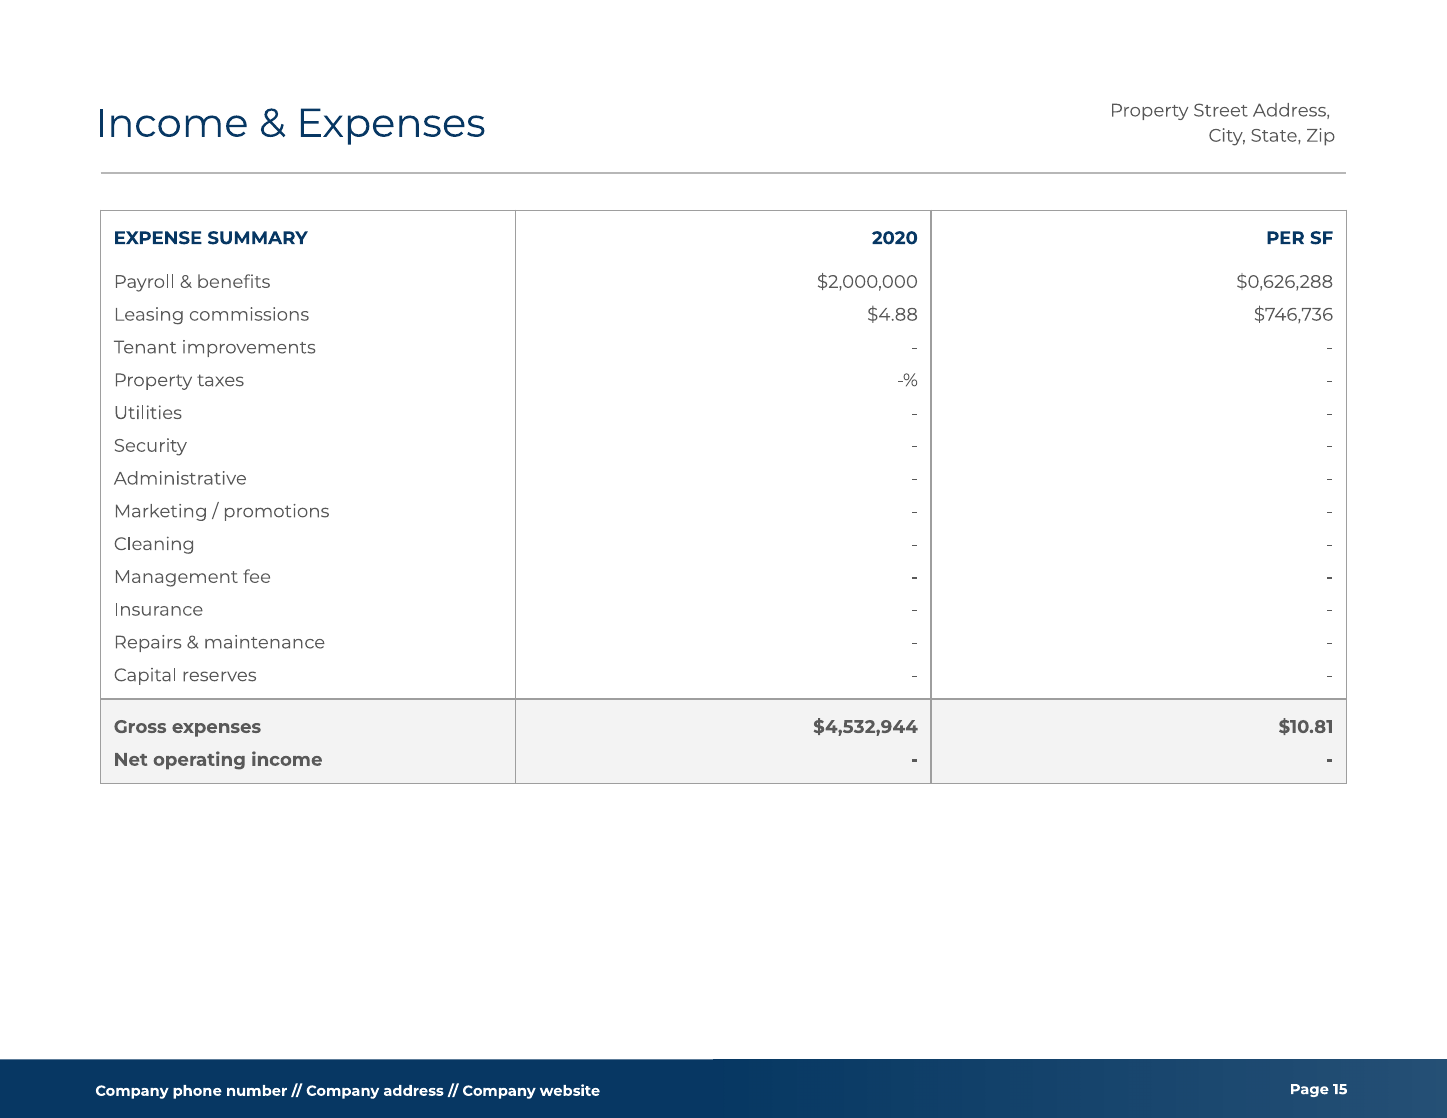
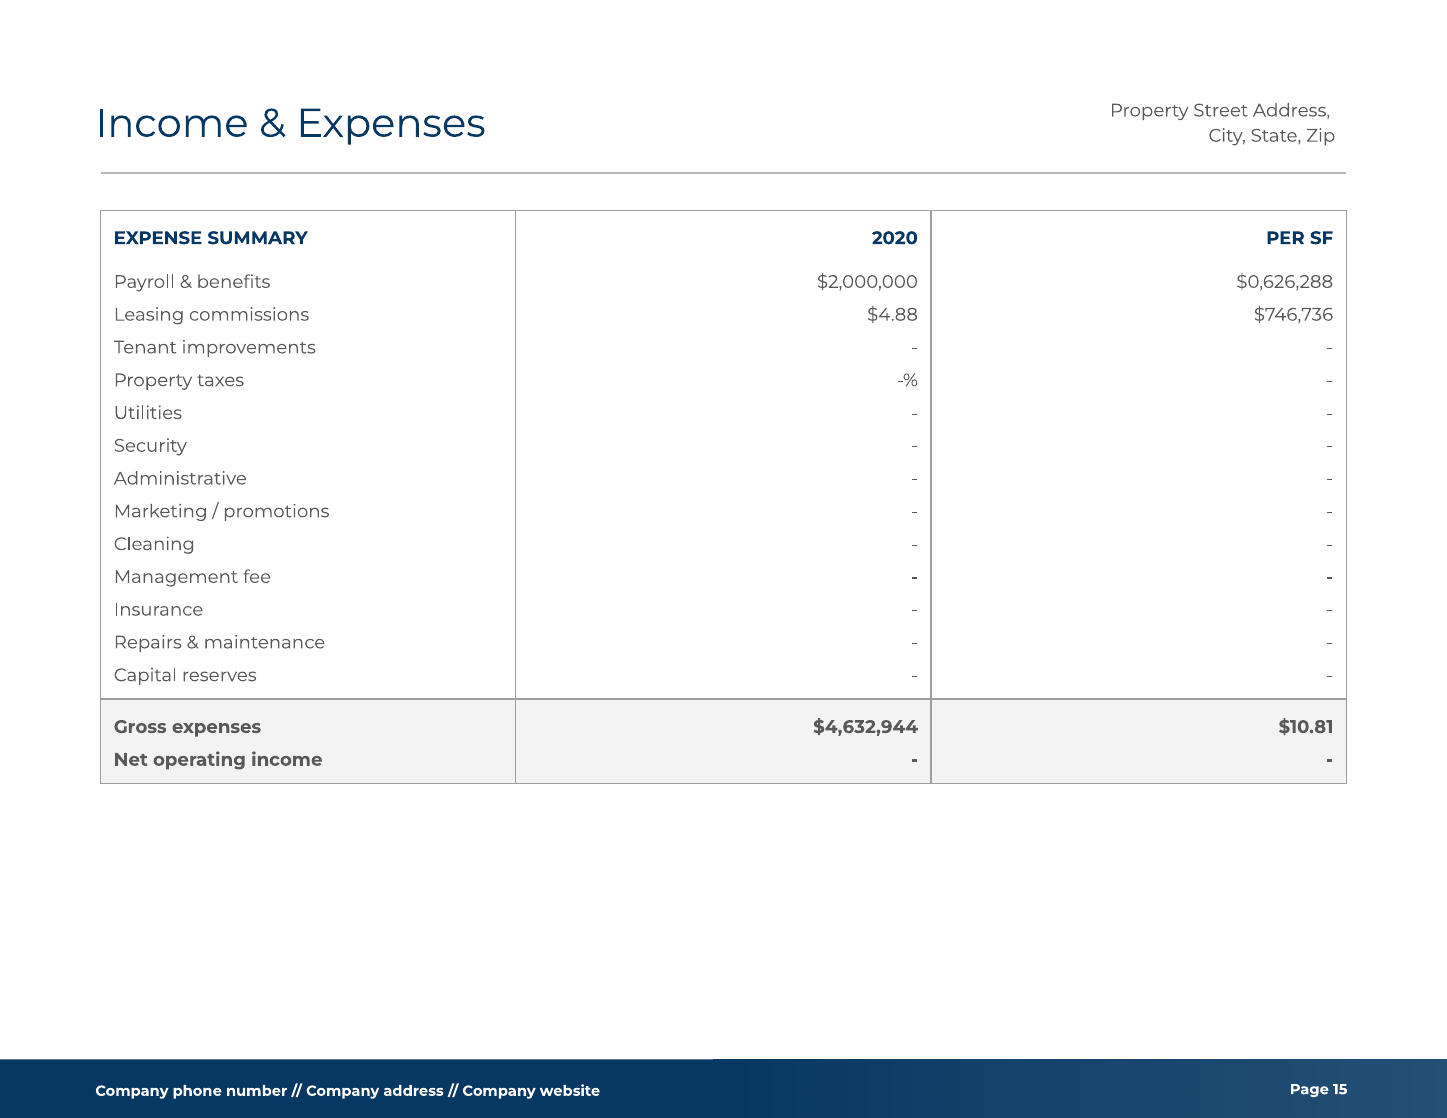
$4,532,944: $4,532,944 -> $4,632,944
